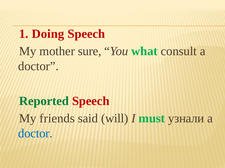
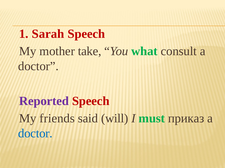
Doing: Doing -> Sarah
sure: sure -> take
Reported colour: green -> purple
узнали: узнали -> приказ
